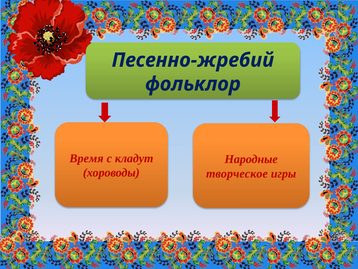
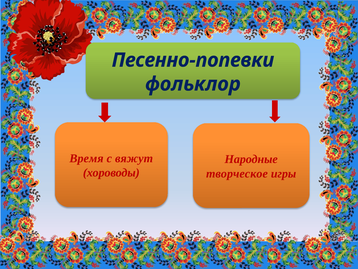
Песенно-жребий: Песенно-жребий -> Песенно-попевки
кладут: кладут -> вяжут
